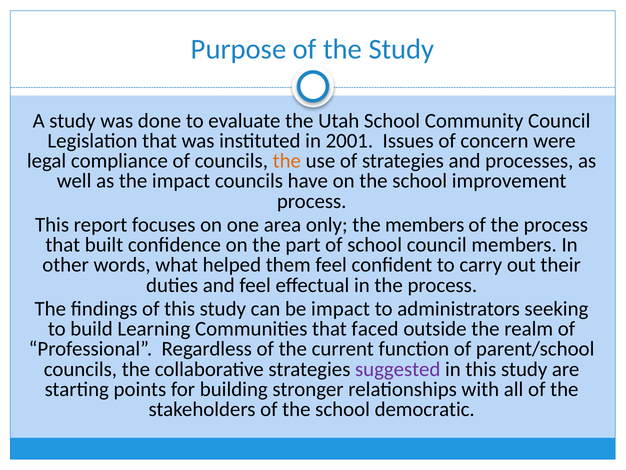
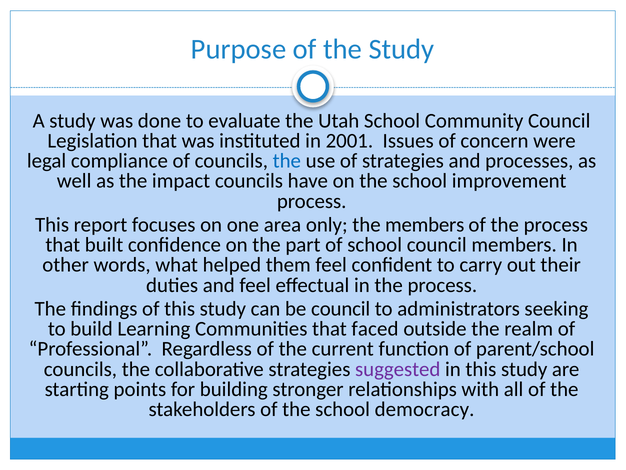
the at (287, 161) colour: orange -> blue
be impact: impact -> council
democratic: democratic -> democracy
